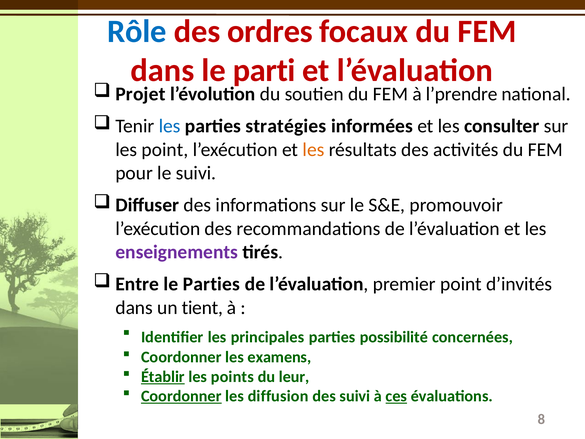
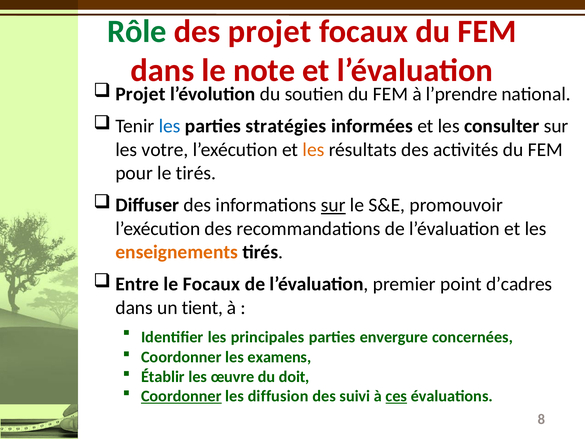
Rôle colour: blue -> green
des ordres: ordres -> projet
parti: parti -> note
les point: point -> votre
le suivi: suivi -> tirés
sur at (333, 205) underline: none -> present
enseignements colour: purple -> orange
le Parties: Parties -> Focaux
d’invités: d’invités -> d’cadres
possibilité: possibilité -> envergure
Établir underline: present -> none
points: points -> œuvre
leur: leur -> doit
